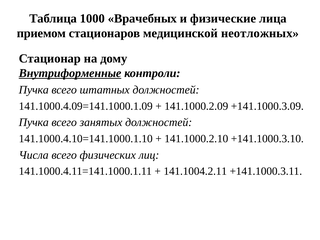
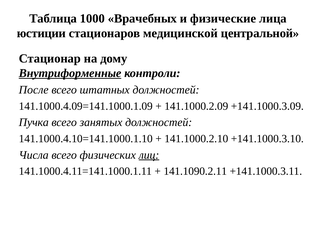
приемом: приемом -> юстиции
неотложных: неотложных -> центральной
Пучка at (34, 90): Пучка -> После
лиц underline: none -> present
141.1004.2.11: 141.1004.2.11 -> 141.1090.2.11
